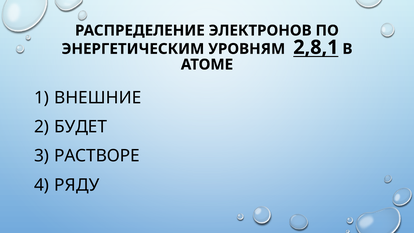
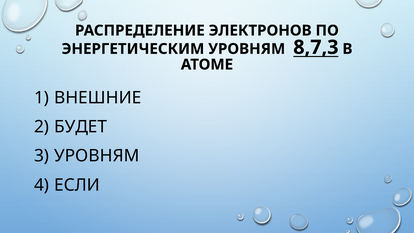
2,8,1: 2,8,1 -> 8,7,3
РАСТВОРЕ at (97, 156): РАСТВОРЕ -> УРОВНЯМ
РЯДУ: РЯДУ -> ЕСЛИ
